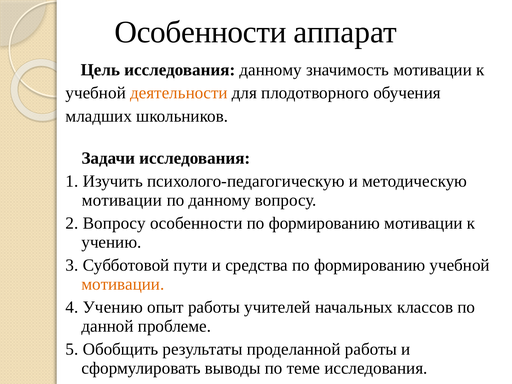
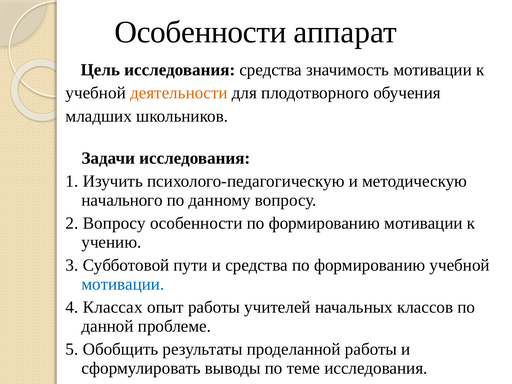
исследования данному: данному -> средства
мотивации at (122, 200): мотивации -> начального
мотивации at (123, 284) colour: orange -> blue
4 Учению: Учению -> Классах
